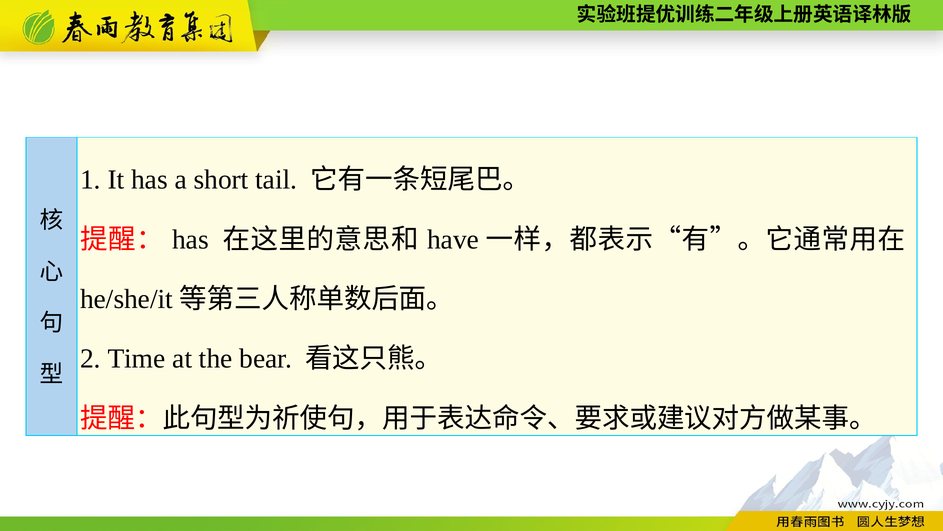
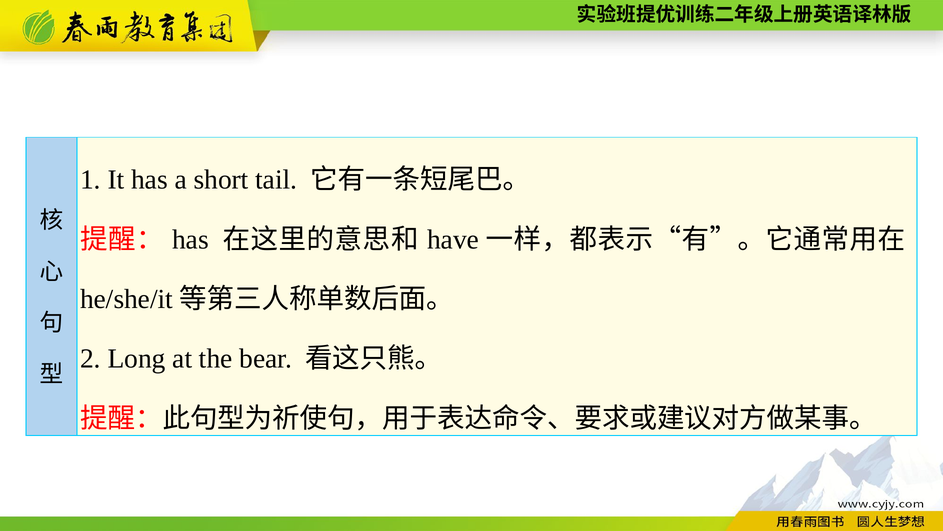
Time: Time -> Long
